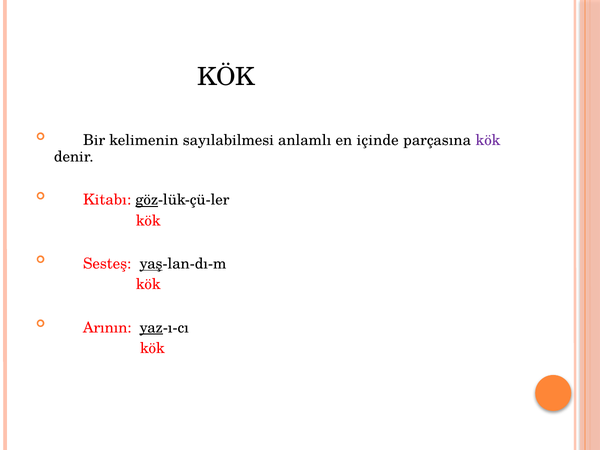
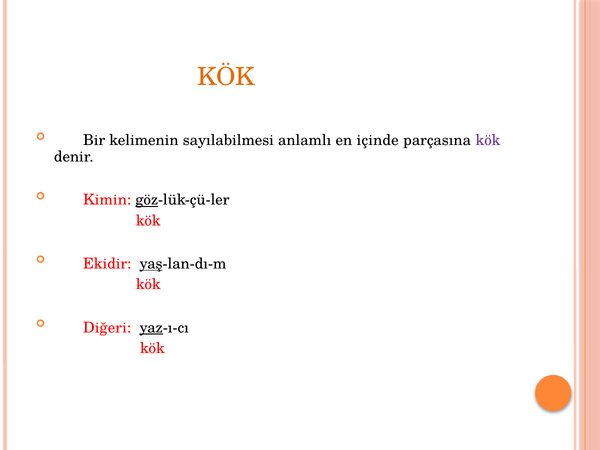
KÖK at (226, 77) colour: black -> orange
Kitabı: Kitabı -> Kimin
Sesteş: Sesteş -> Ekidir
Arının: Arının -> Diğeri
